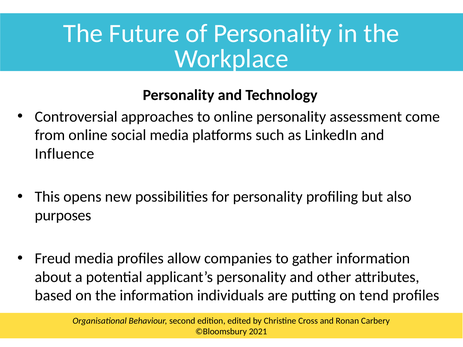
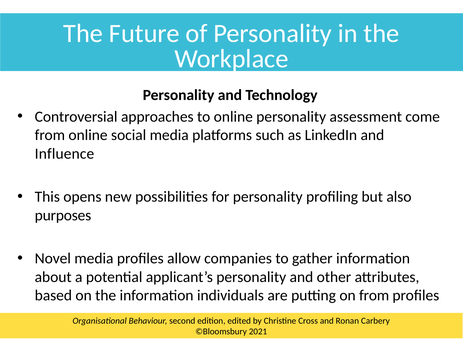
Freud: Freud -> Novel
on tend: tend -> from
